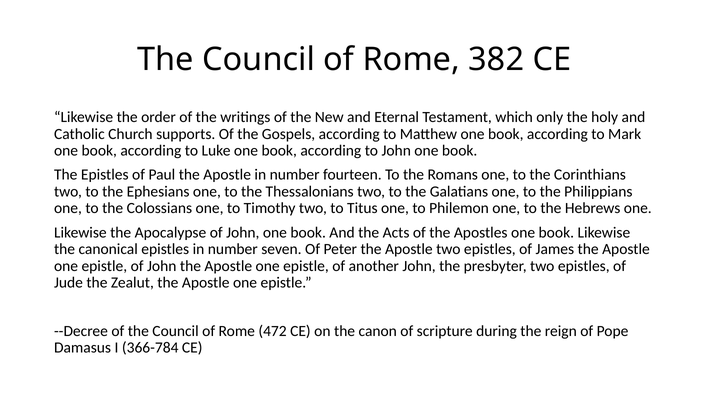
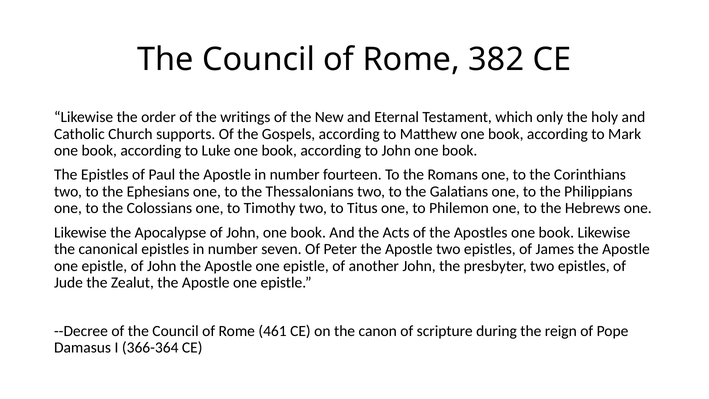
472: 472 -> 461
366-784: 366-784 -> 366-364
